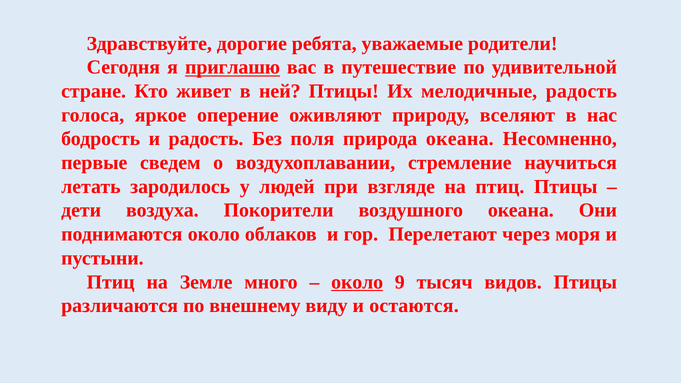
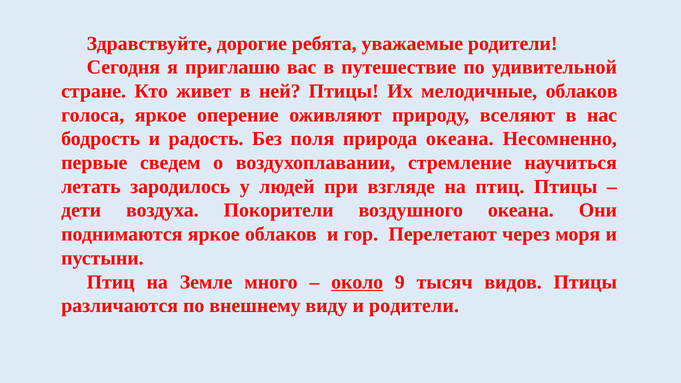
приглашю underline: present -> none
мелодичные радость: радость -> облаков
поднимаются около: около -> яркое
и остаются: остаются -> родители
